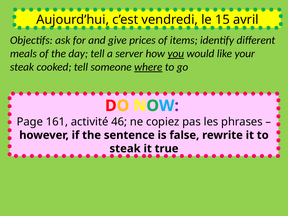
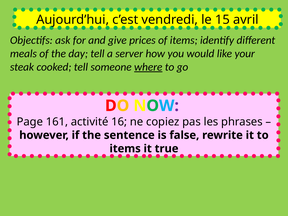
you underline: present -> none
46: 46 -> 16
steak at (125, 149): steak -> items
